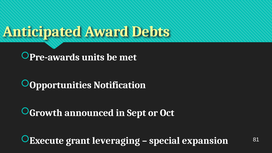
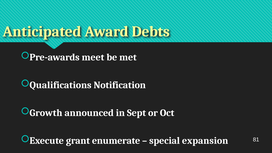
units: units -> meet
Opportunities: Opportunities -> Qualifications
leveraging: leveraging -> enumerate
